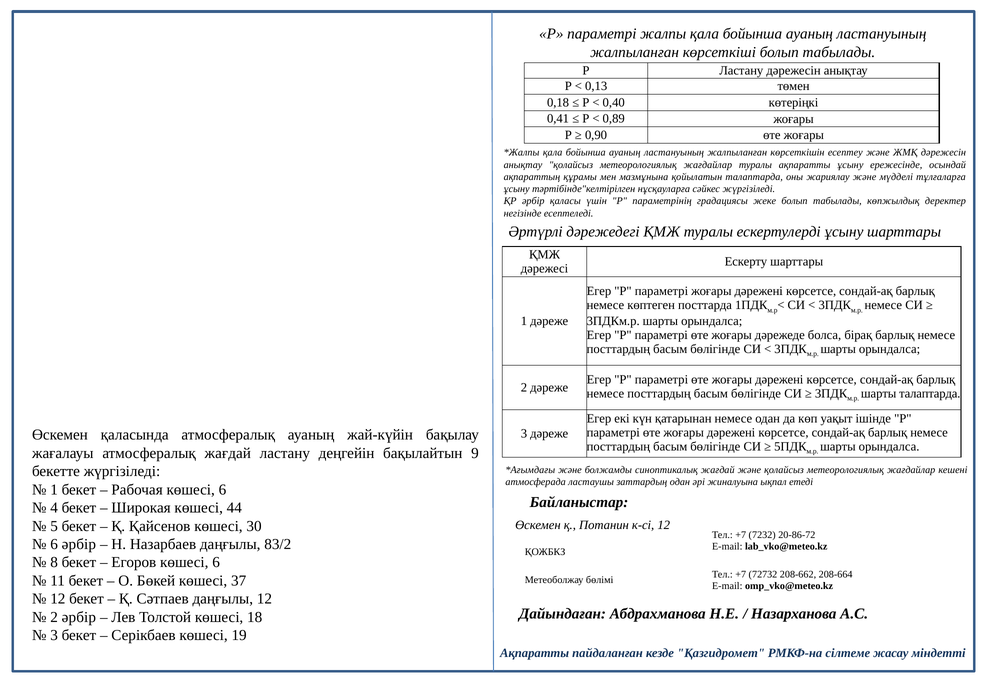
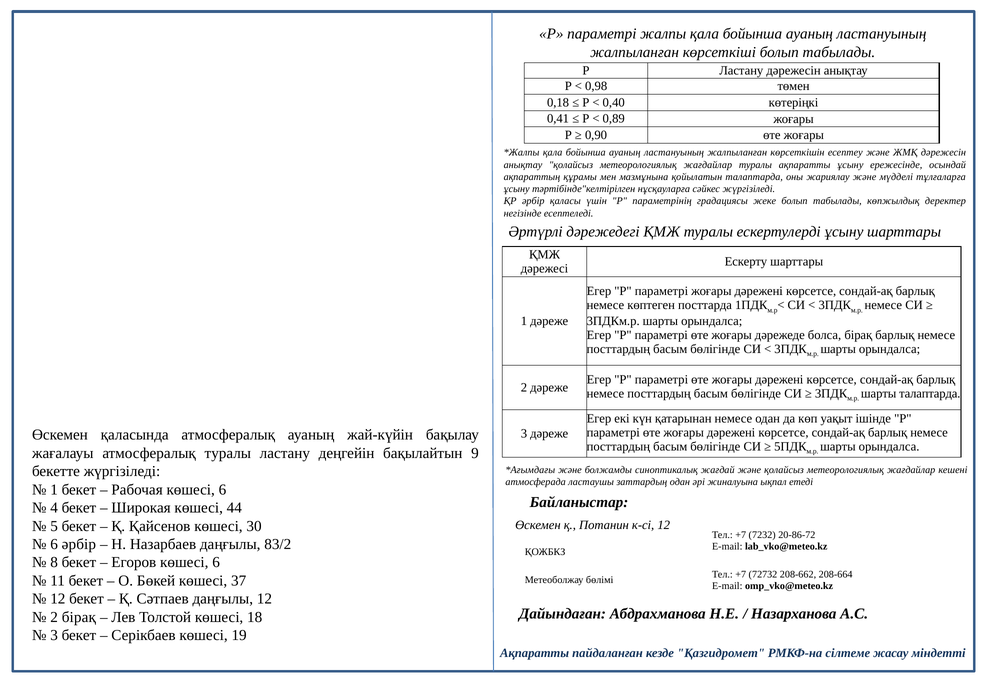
0,13: 0,13 -> 0,98
атмосфералық жағдай: жағдай -> туралы
2 әрбір: әрбір -> бірақ
